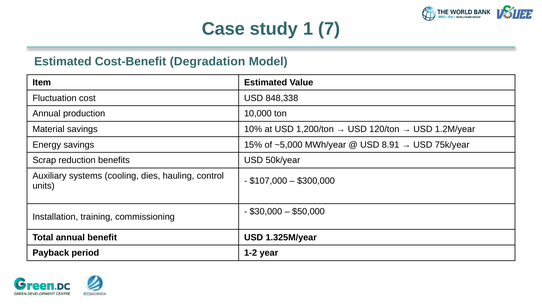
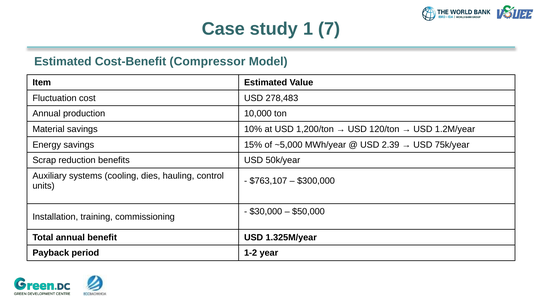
Degradation: Degradation -> Compressor
848,338: 848,338 -> 278,483
8.91: 8.91 -> 2.39
$107,000: $107,000 -> $763,107
